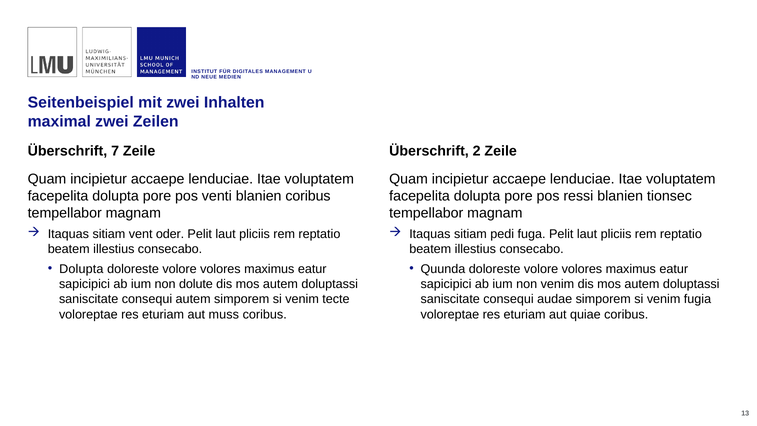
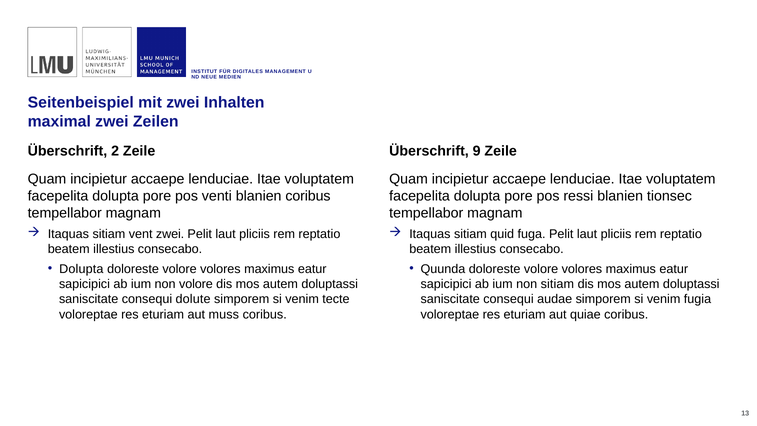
7: 7 -> 2
2: 2 -> 9
vent oder: oder -> zwei
pedi: pedi -> quid
non dolute: dolute -> volore
non venim: venim -> sitiam
consequi autem: autem -> dolute
